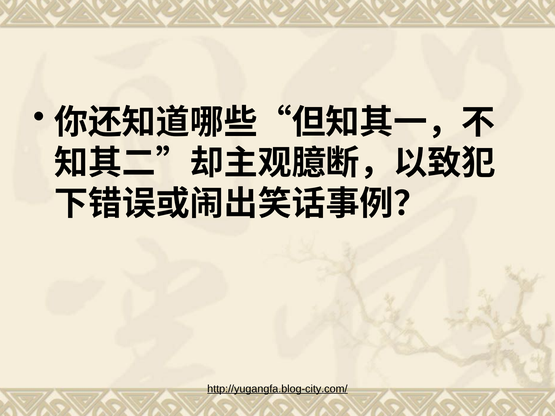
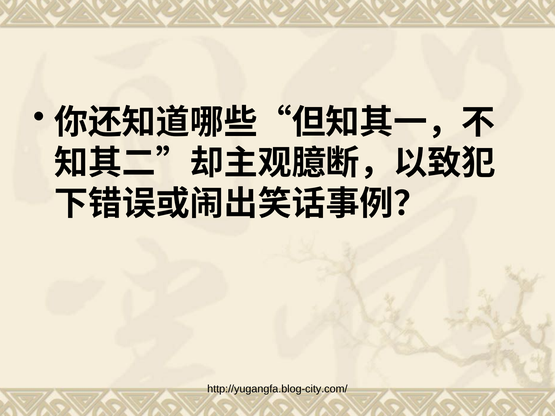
http://yugangfa.blog-city.com/ underline: present -> none
